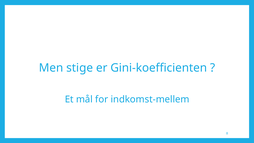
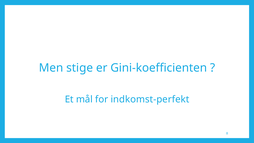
indkomst-mellem: indkomst-mellem -> indkomst-perfekt
